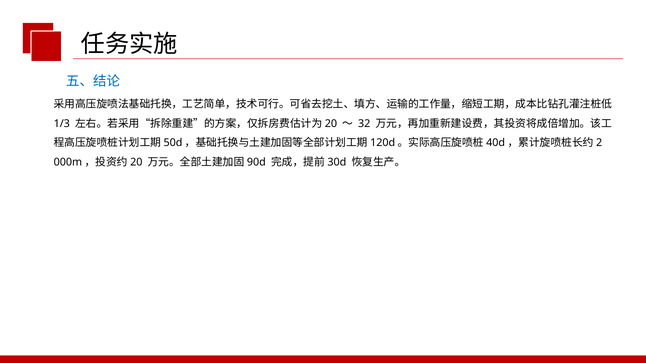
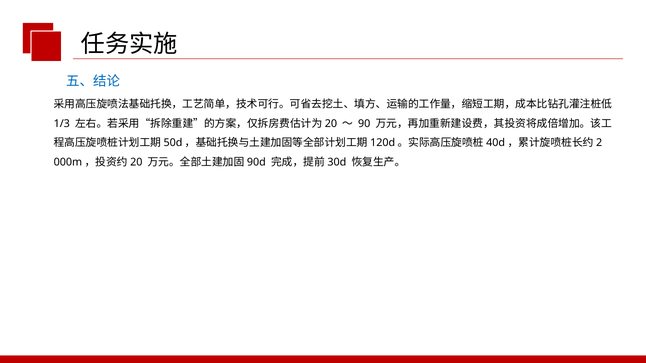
32: 32 -> 90
